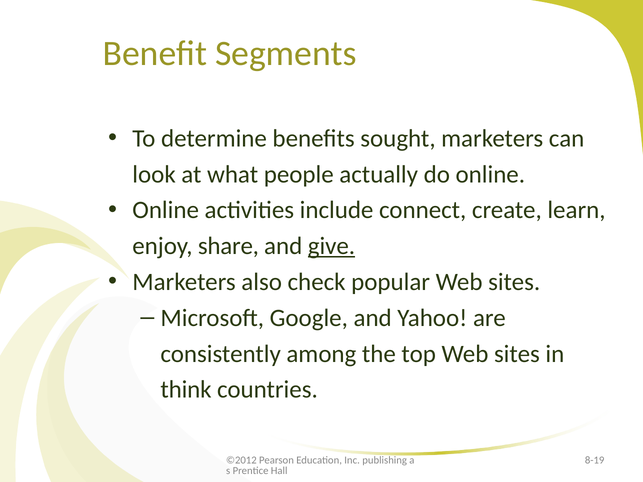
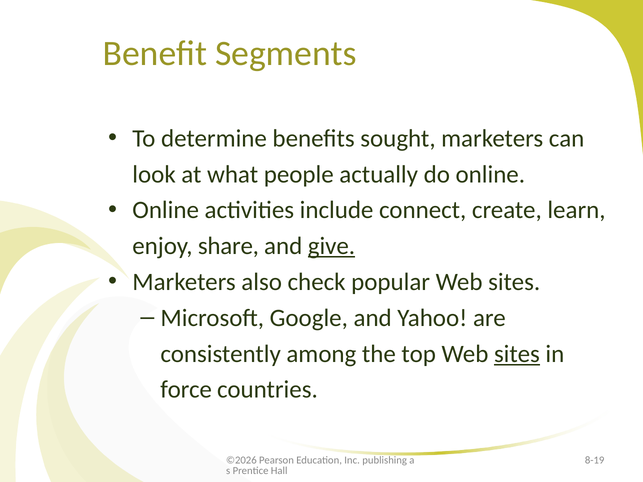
sites at (517, 354) underline: none -> present
think: think -> force
©2012: ©2012 -> ©2026
